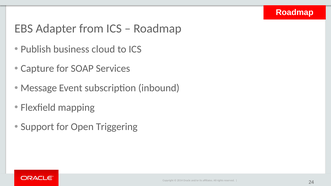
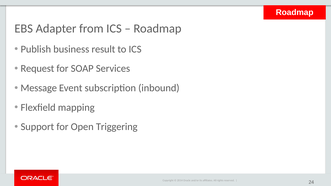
cloud: cloud -> result
Capture: Capture -> Request
